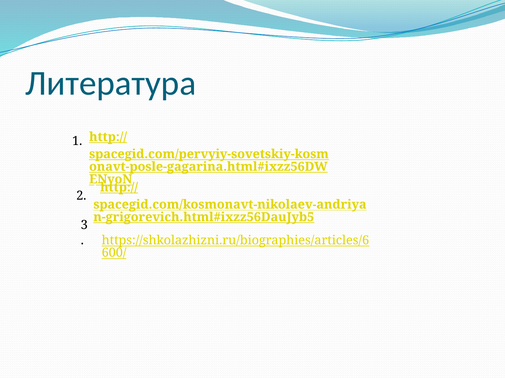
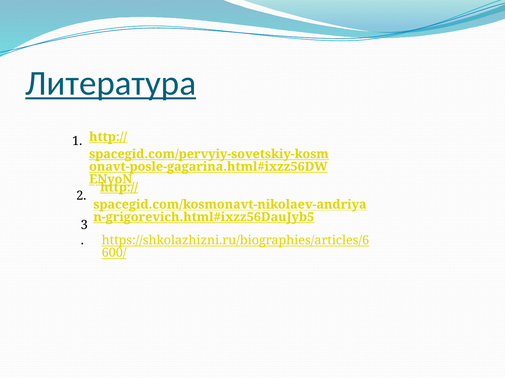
Литература underline: none -> present
